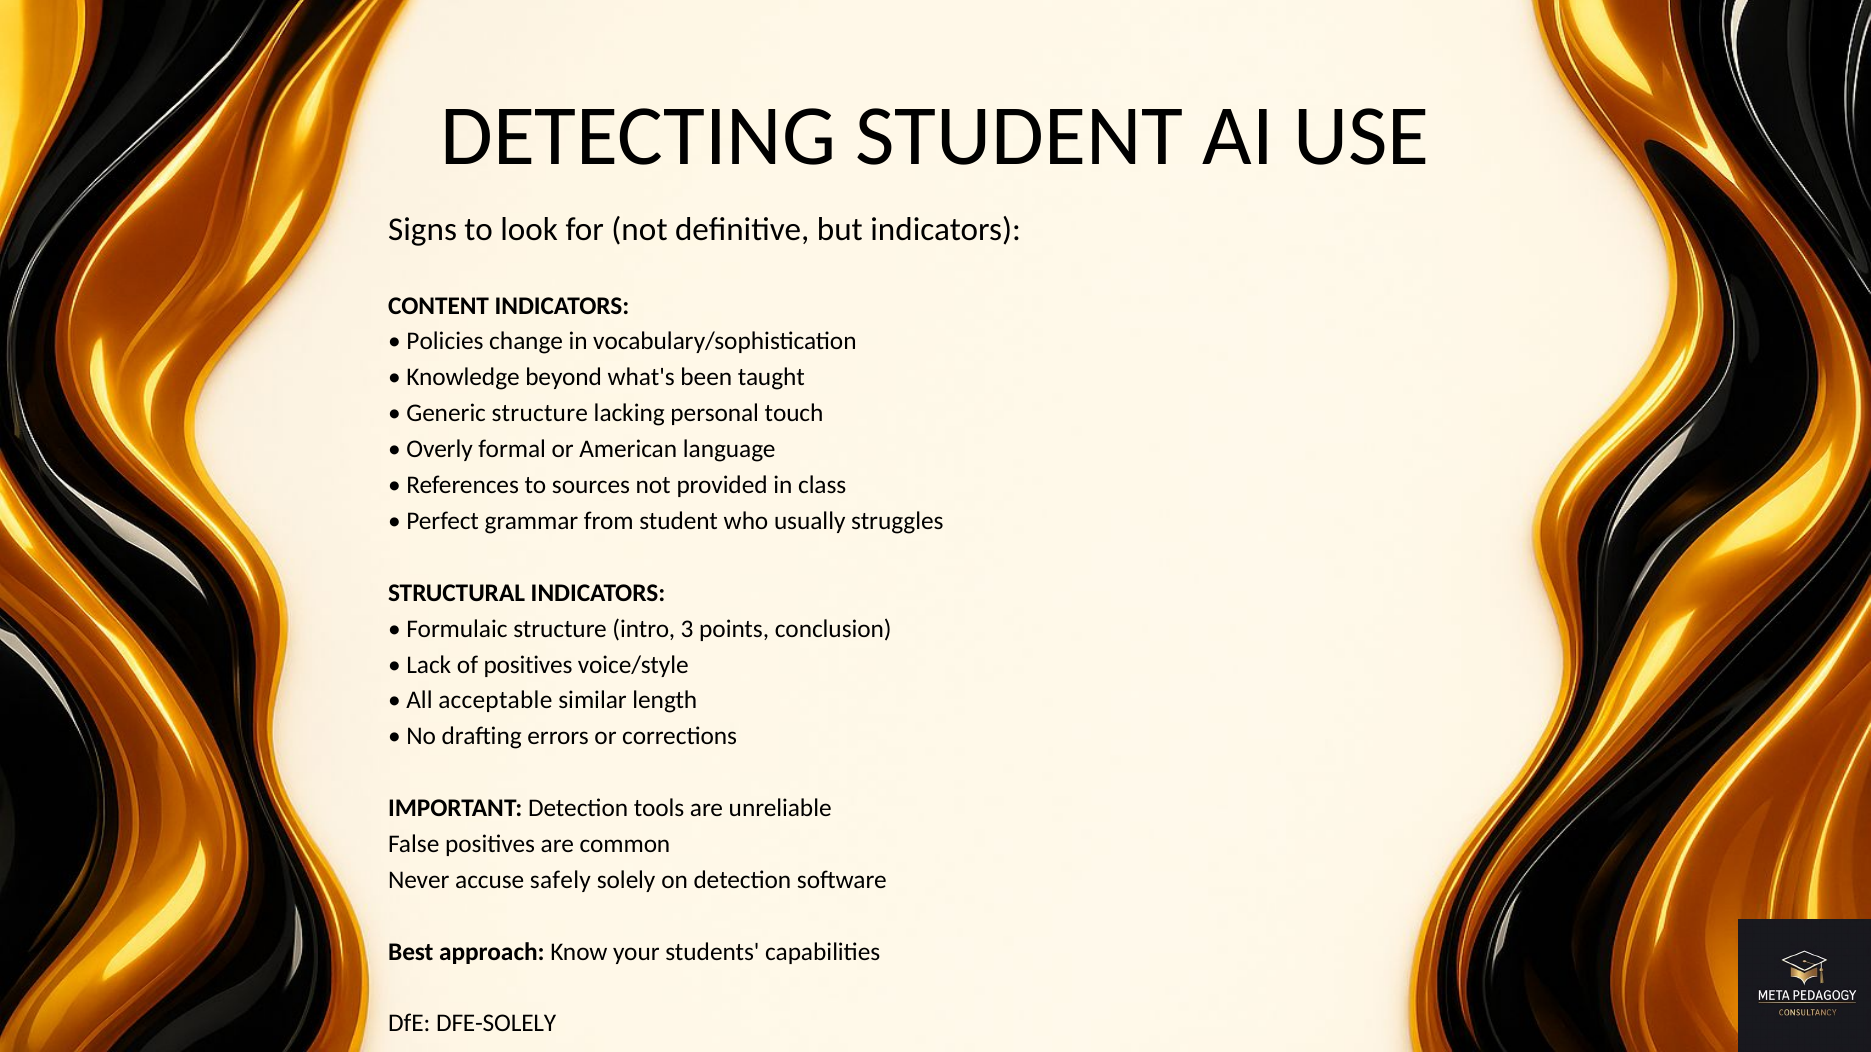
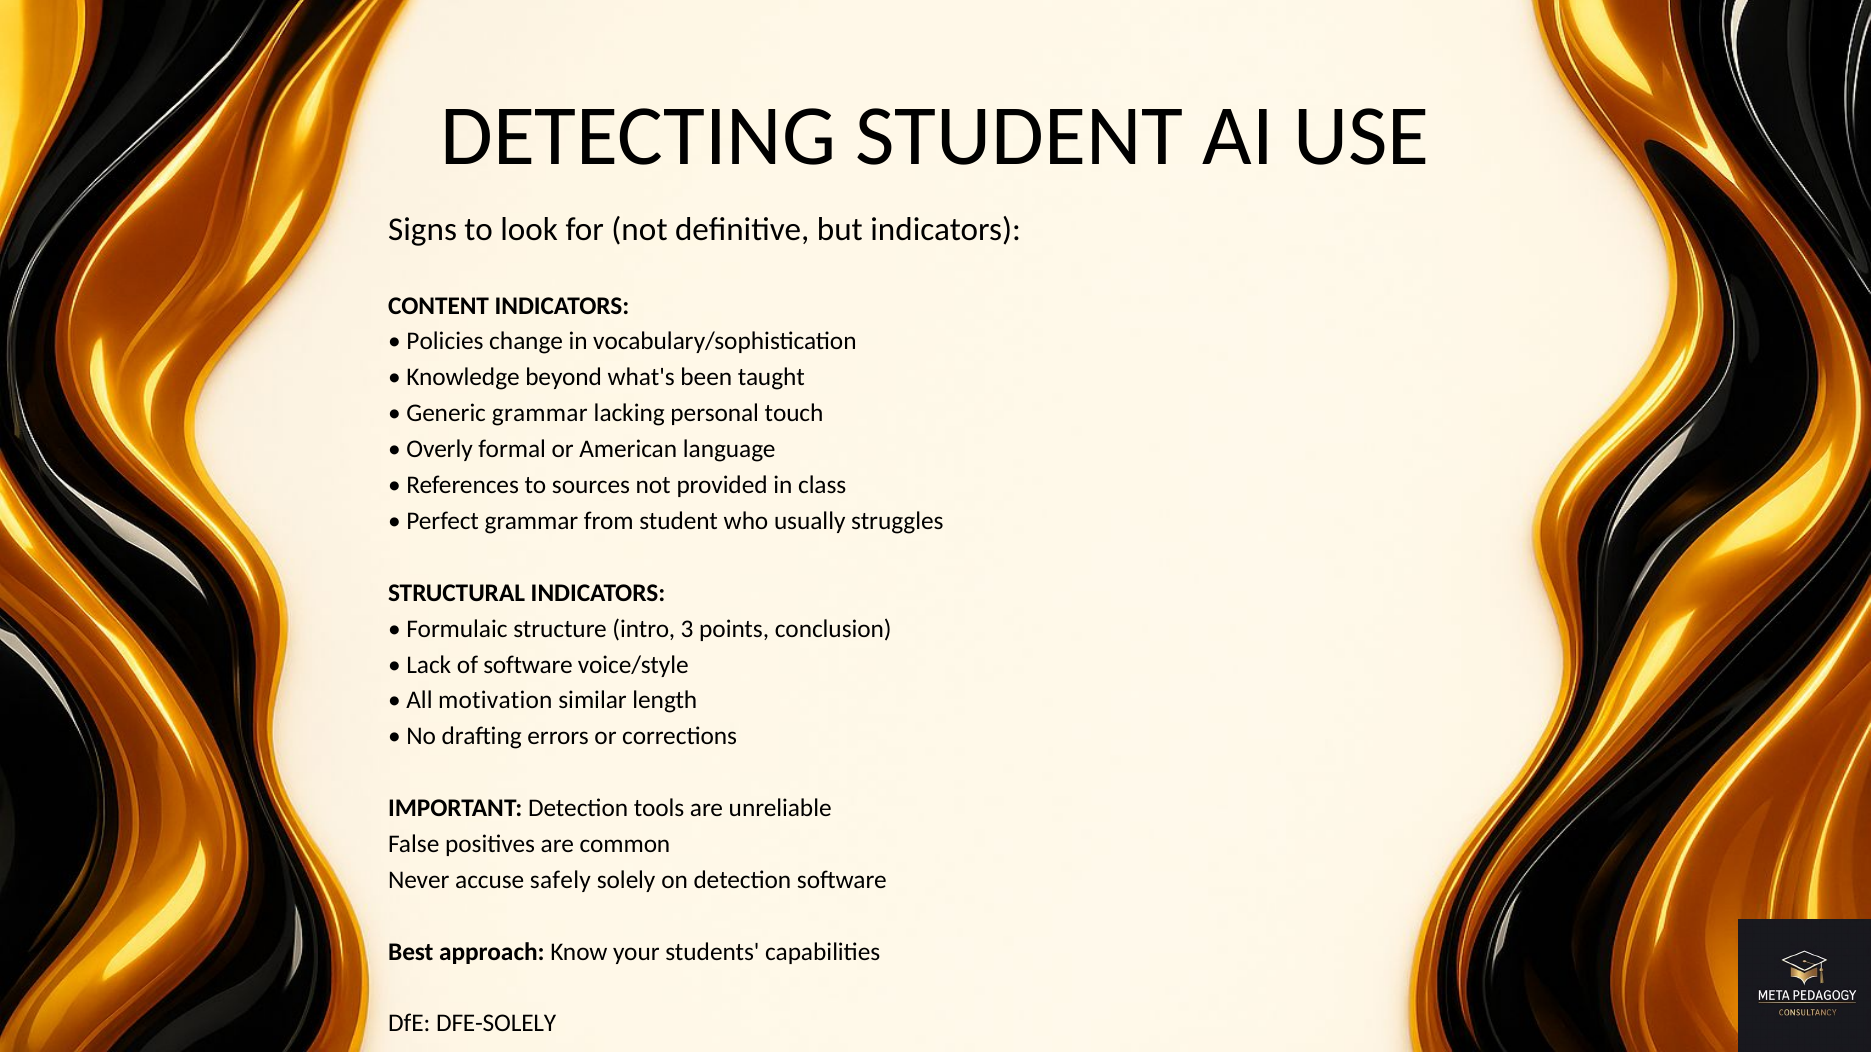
Generic structure: structure -> grammar
of positives: positives -> software
acceptable: acceptable -> motivation
